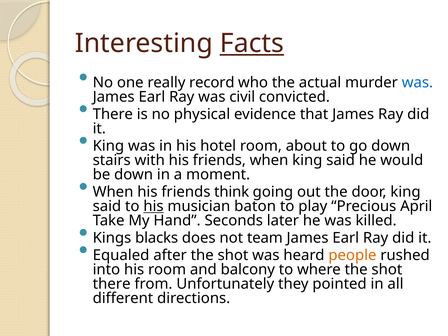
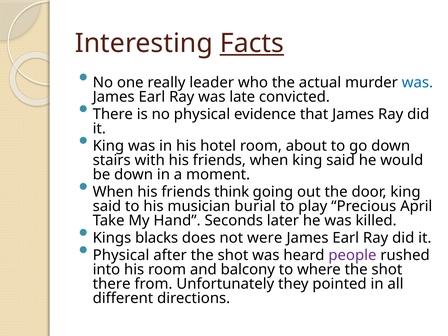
record: record -> leader
civil: civil -> late
his at (154, 206) underline: present -> none
baton: baton -> burial
team: team -> were
Equaled at (121, 255): Equaled -> Physical
people colour: orange -> purple
